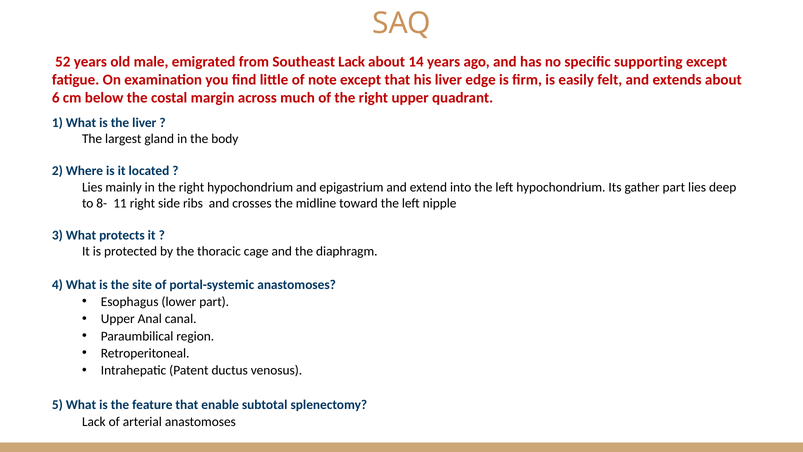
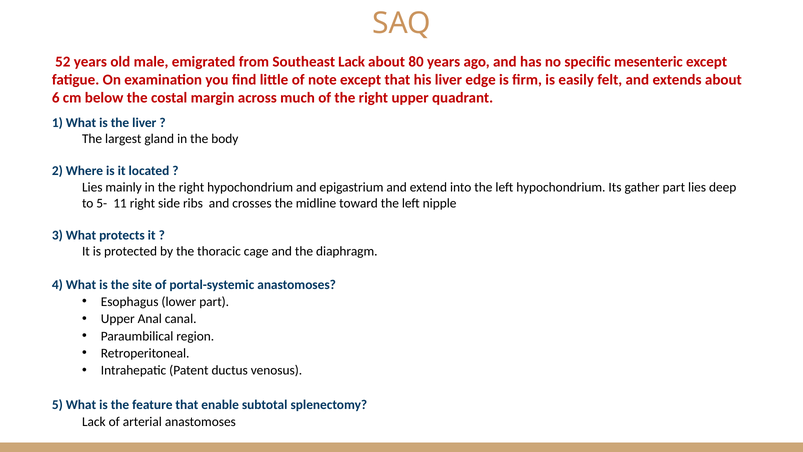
14: 14 -> 80
supporting: supporting -> mesenteric
8-: 8- -> 5-
